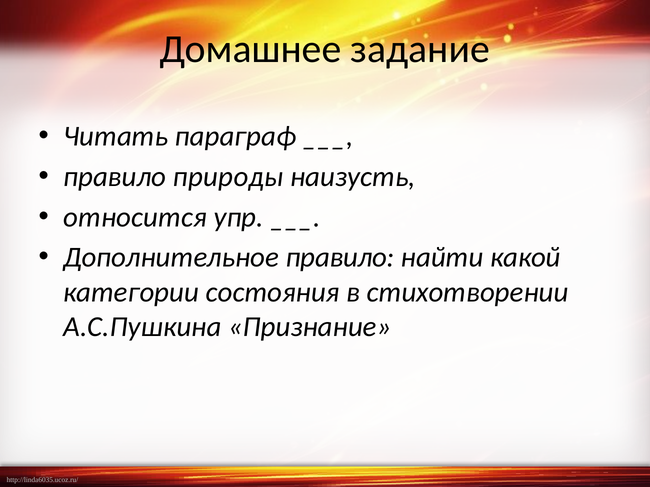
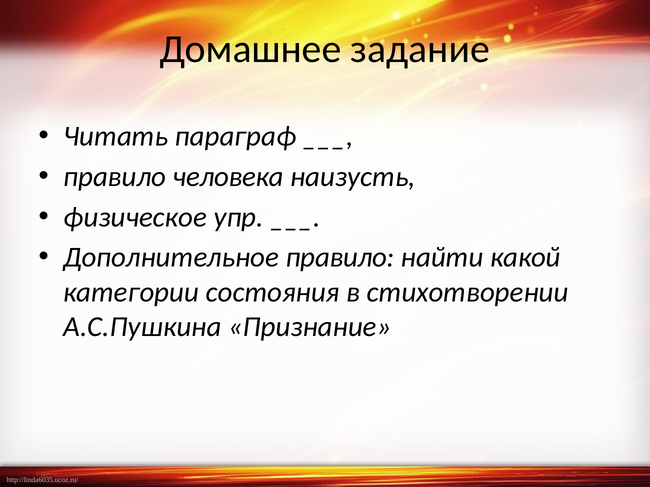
природы: природы -> человека
относится: относится -> физическое
